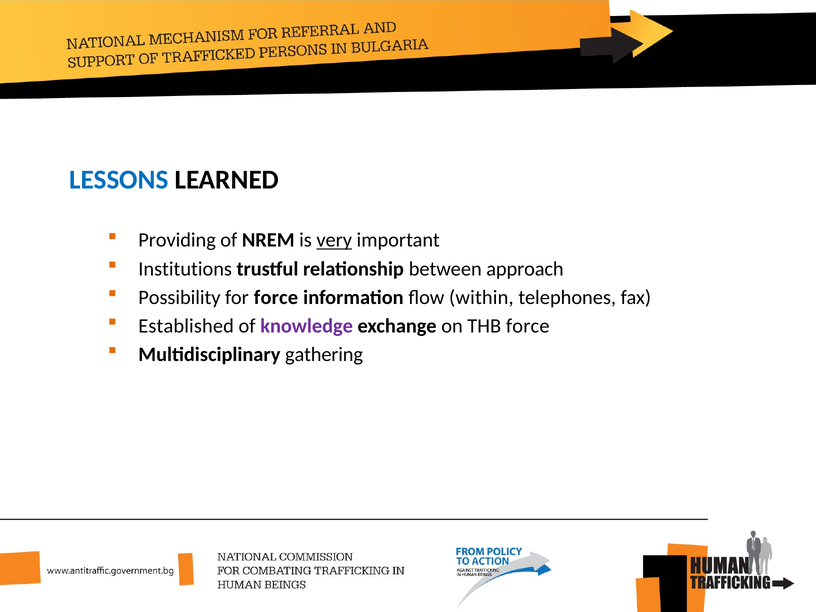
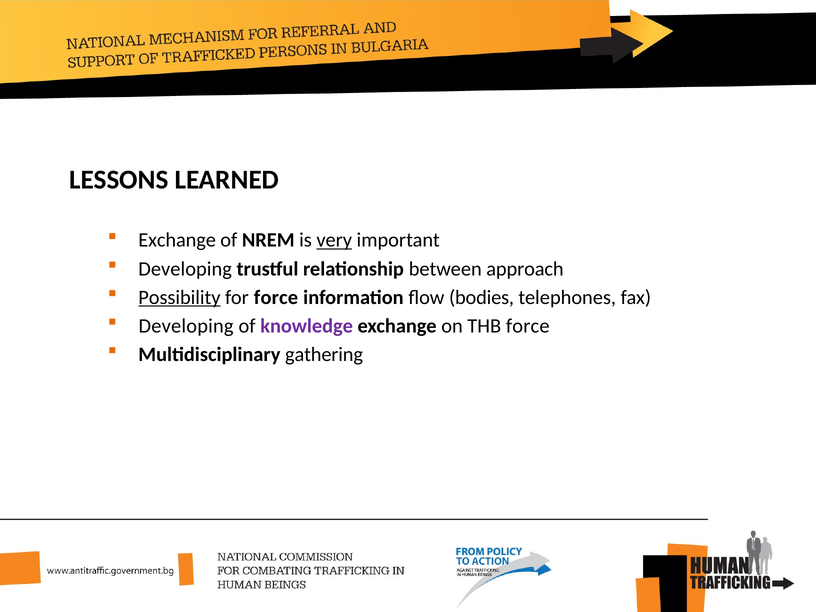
LESSONS colour: blue -> black
Providing at (177, 240): Providing -> Exchange
Institutions at (185, 269): Institutions -> Developing
Possibility underline: none -> present
within: within -> bodies
Established at (186, 326): Established -> Developing
